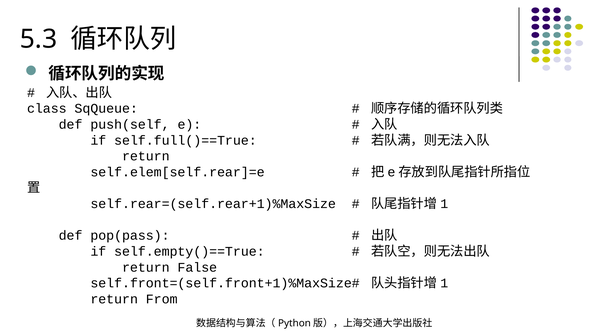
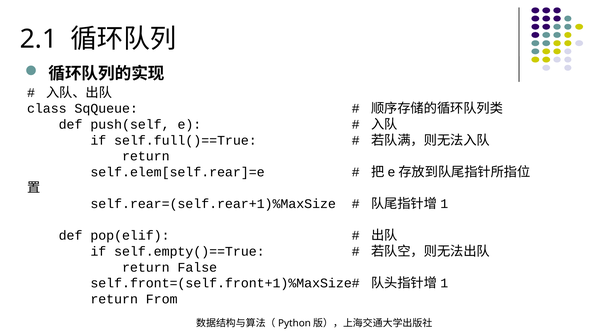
5.3: 5.3 -> 2.1
pop(pass: pop(pass -> pop(elif
